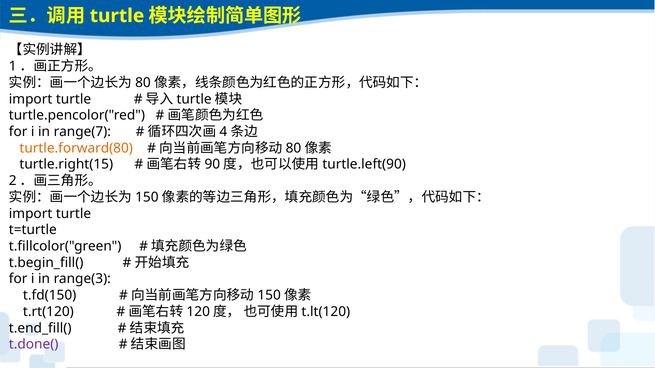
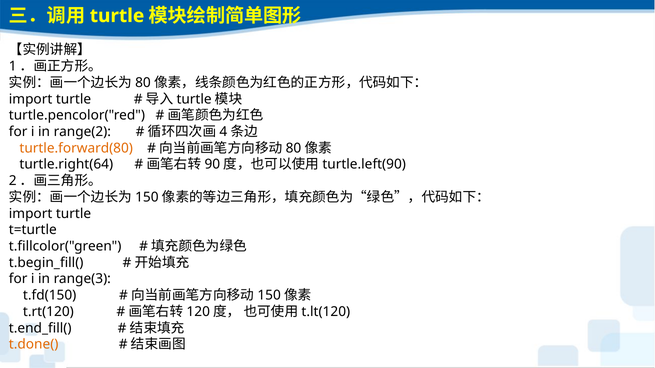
range(7: range(7 -> range(2
turtle.right(15: turtle.right(15 -> turtle.right(64
t.done( colour: purple -> orange
